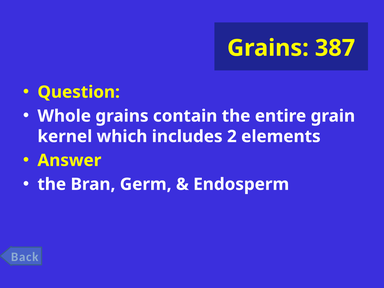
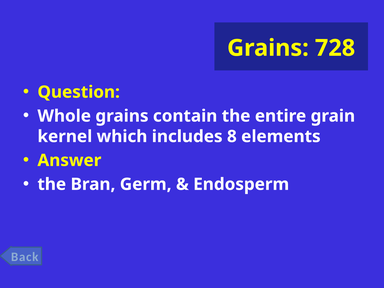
387: 387 -> 728
2: 2 -> 8
